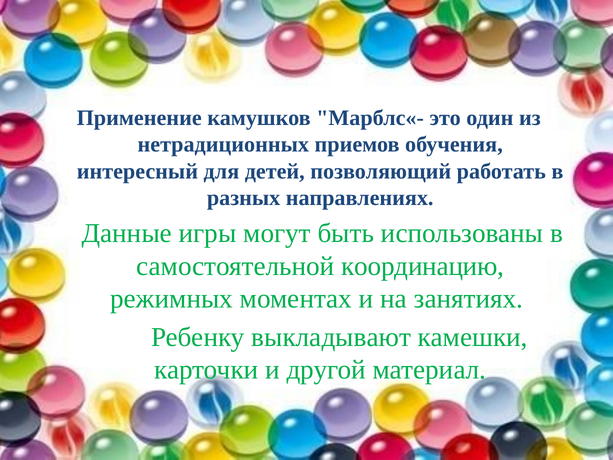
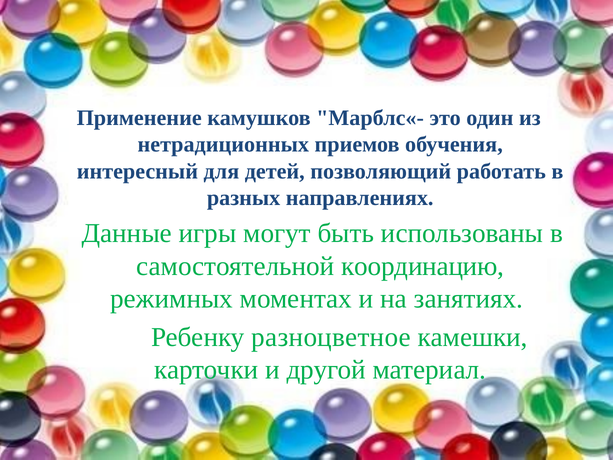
выкладывают: выкладывают -> разноцветное
